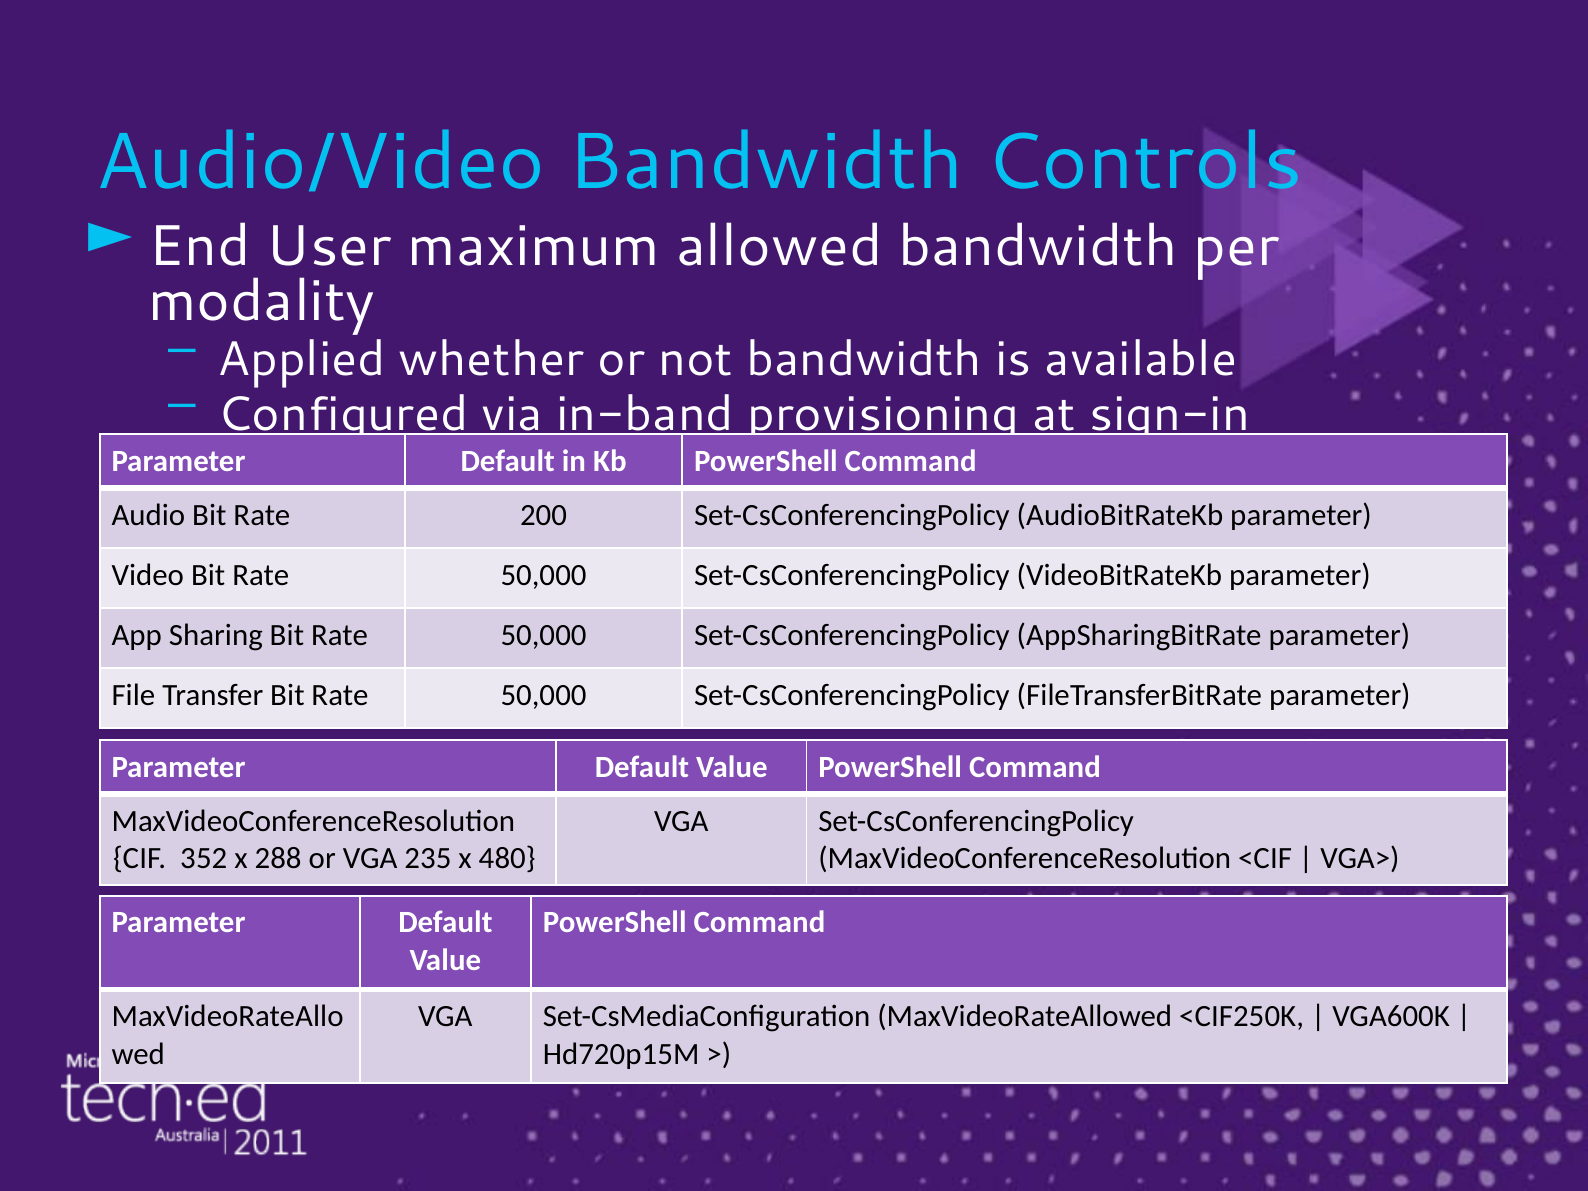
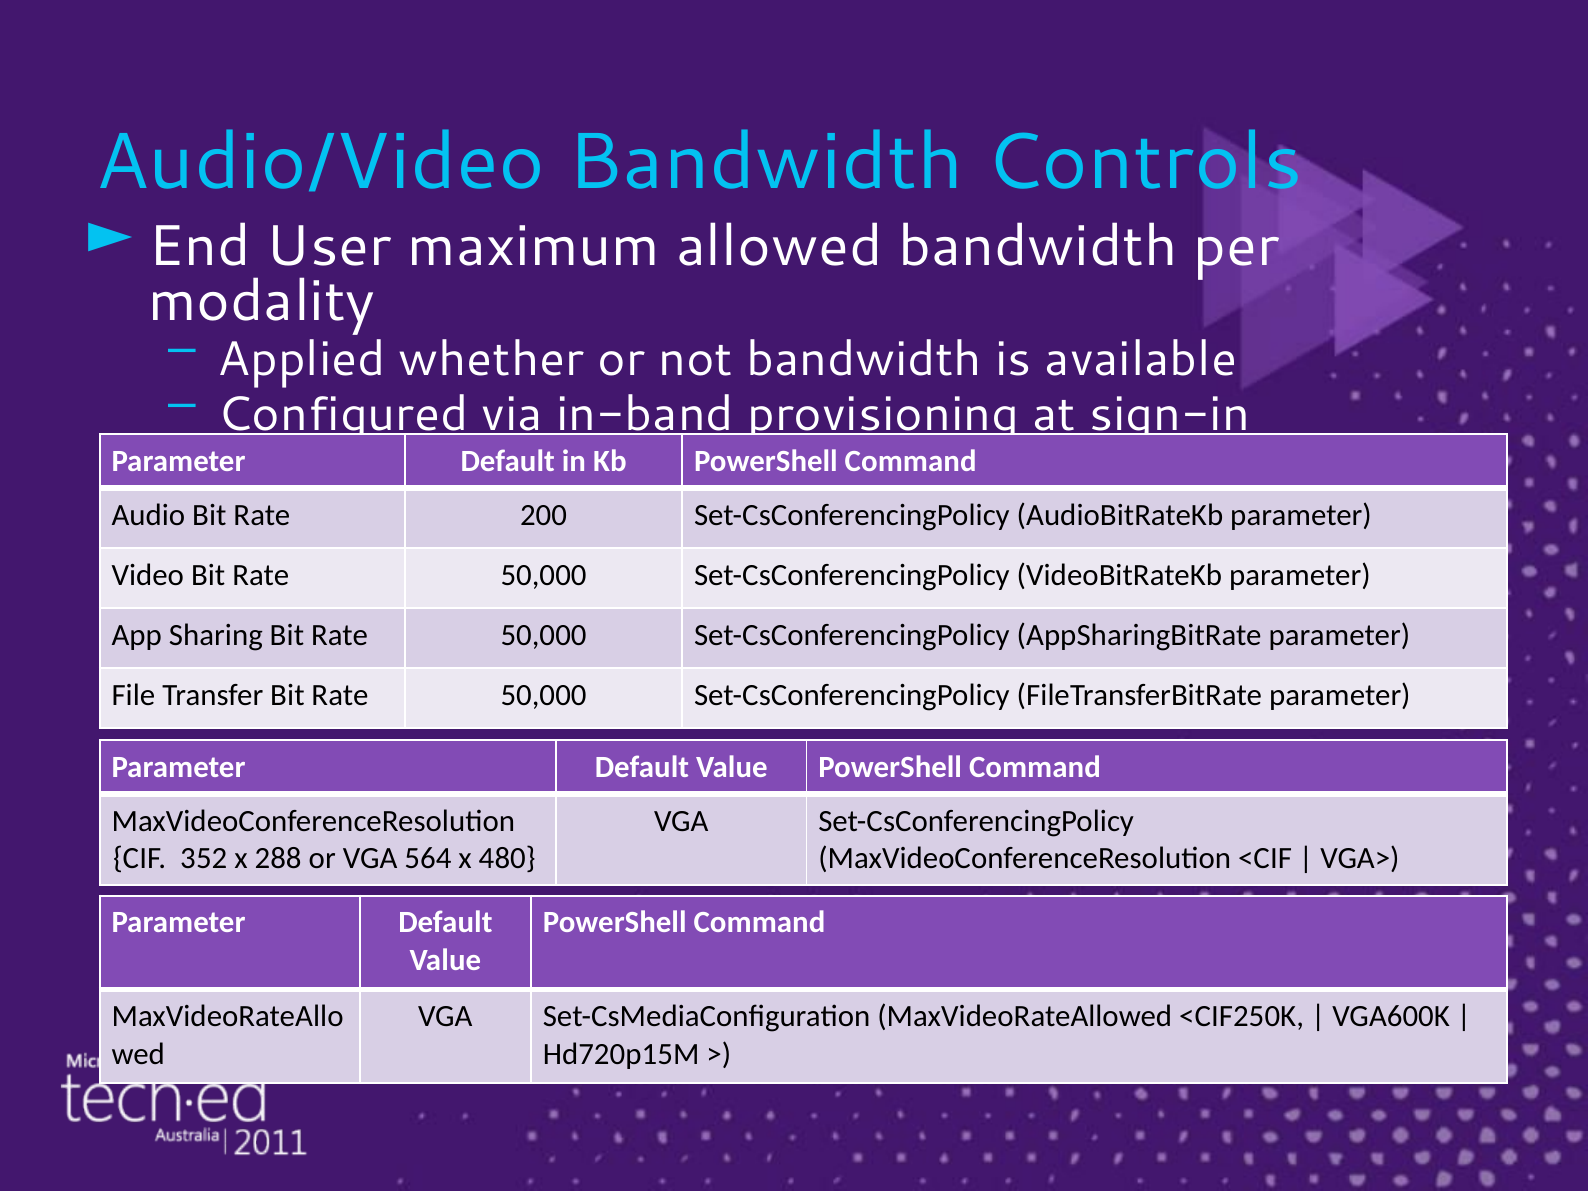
235: 235 -> 564
